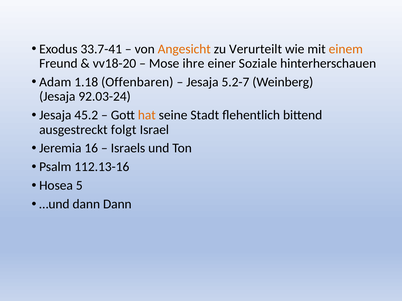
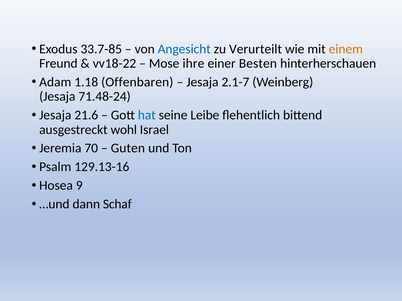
33.7-41: 33.7-41 -> 33.7-85
Angesicht colour: orange -> blue
vv18-20: vv18-20 -> vv18-22
Soziale: Soziale -> Besten
5.2-7: 5.2-7 -> 2.1-7
92.03-24: 92.03-24 -> 71.48-24
45.2: 45.2 -> 21.6
hat colour: orange -> blue
Stadt: Stadt -> Leibe
folgt: folgt -> wohl
16: 16 -> 70
Israels: Israels -> Guten
112.13-16: 112.13-16 -> 129.13-16
5: 5 -> 9
dann Dann: Dann -> Schaf
